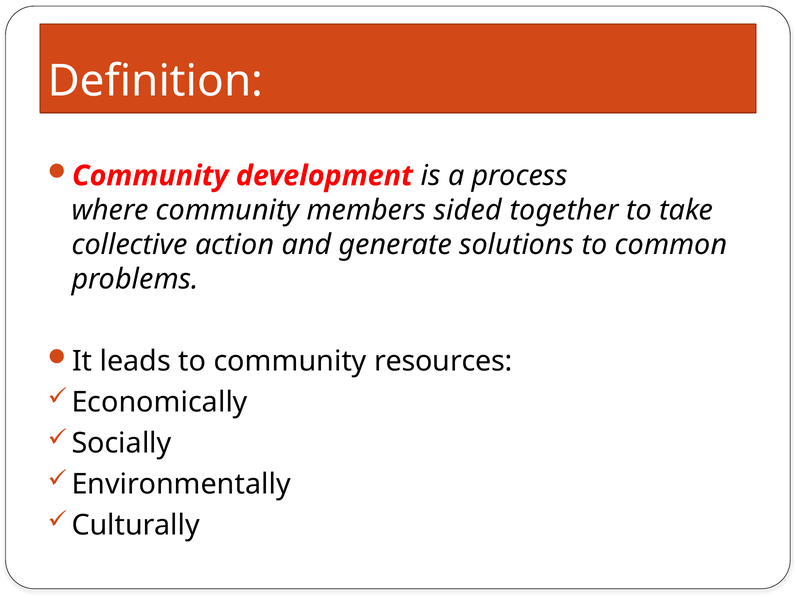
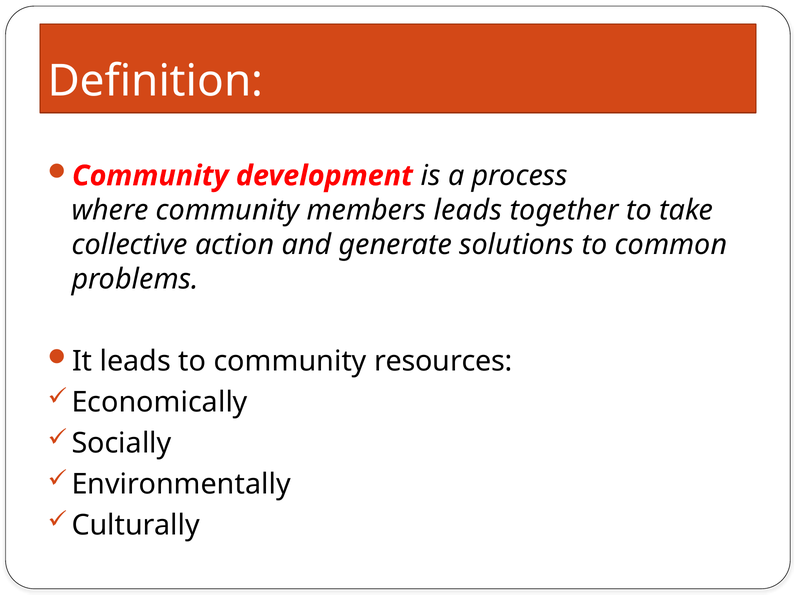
members sided: sided -> leads
